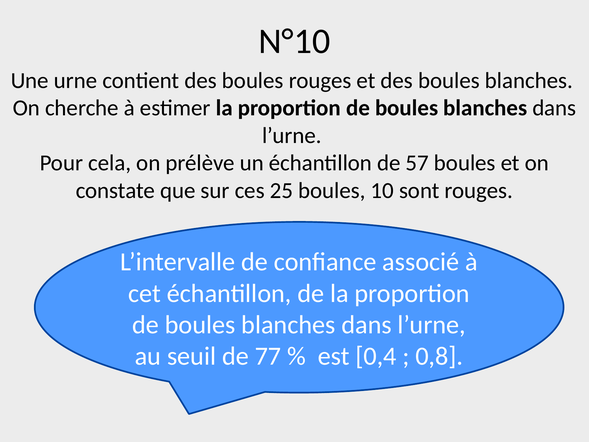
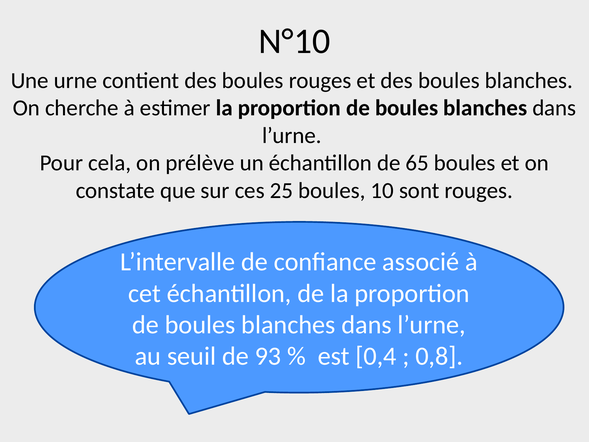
57: 57 -> 65
77: 77 -> 93
